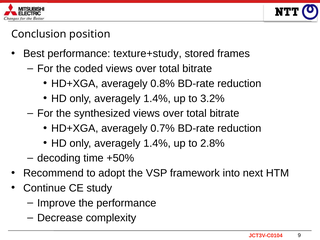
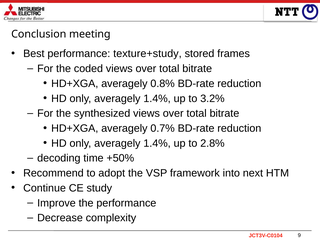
position: position -> meeting
